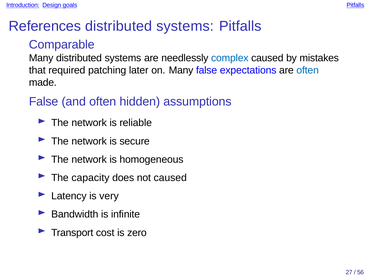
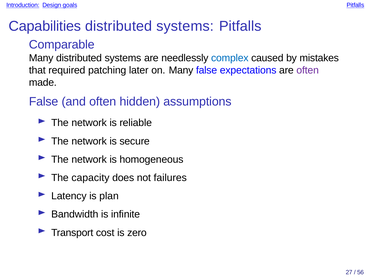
References: References -> Capabilities
often at (308, 70) colour: blue -> purple
not caused: caused -> failures
very: very -> plan
